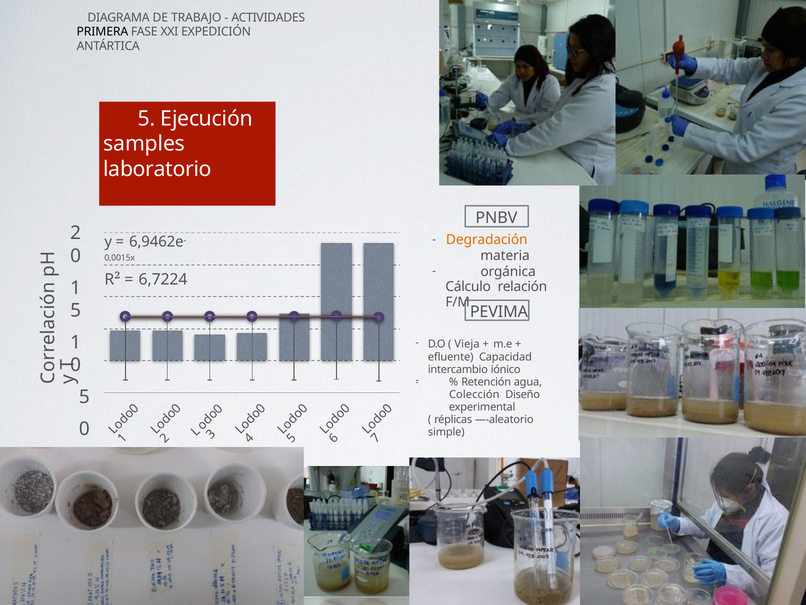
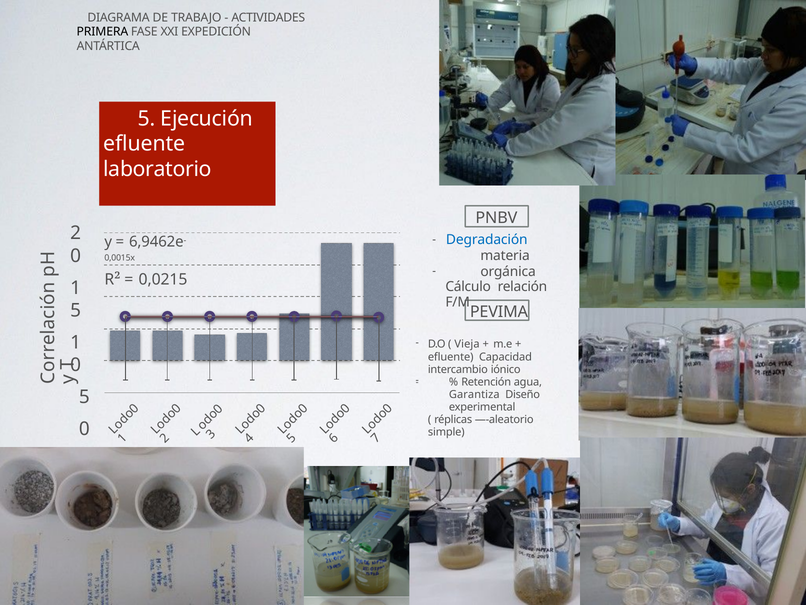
samples at (144, 144): samples -> efluente
Degradación colour: orange -> blue
6,7224: 6,7224 -> 0,0215
Colección: Colección -> Garantiza
